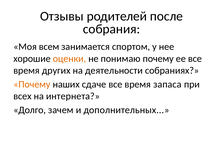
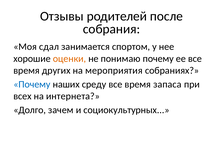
всем: всем -> сдал
деятельности: деятельности -> мероприятия
Почему at (32, 84) colour: orange -> blue
сдаче: сдаче -> среду
дополнительных: дополнительных -> социокультурных
